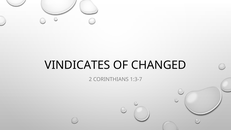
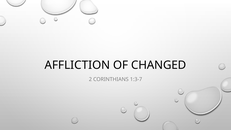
VINDICATES: VINDICATES -> AFFLICTION
